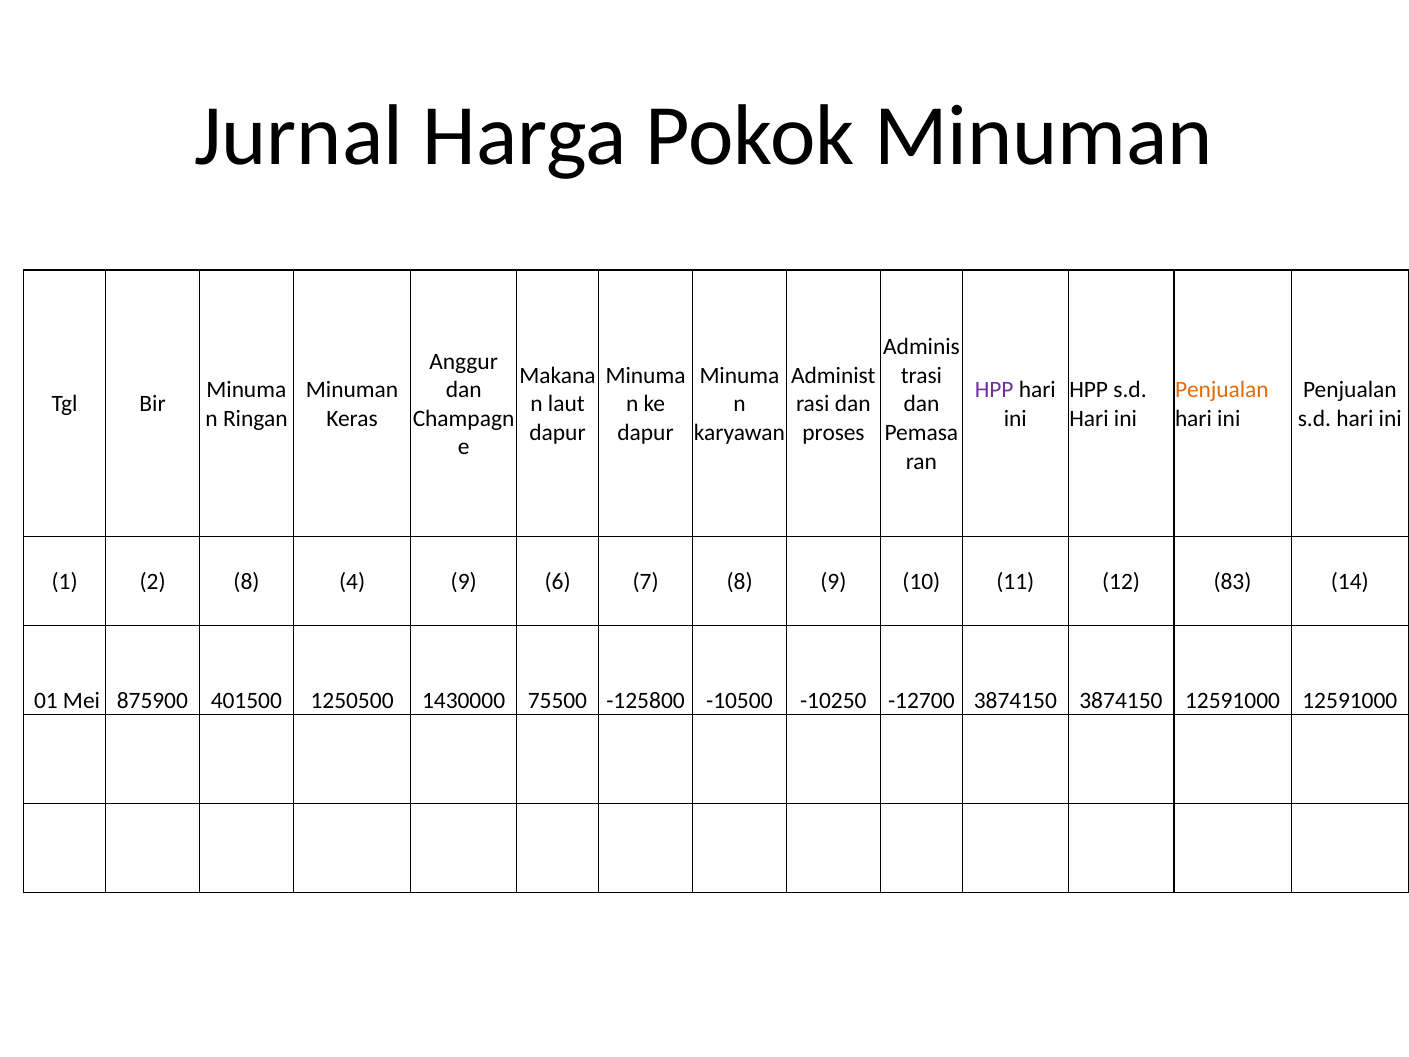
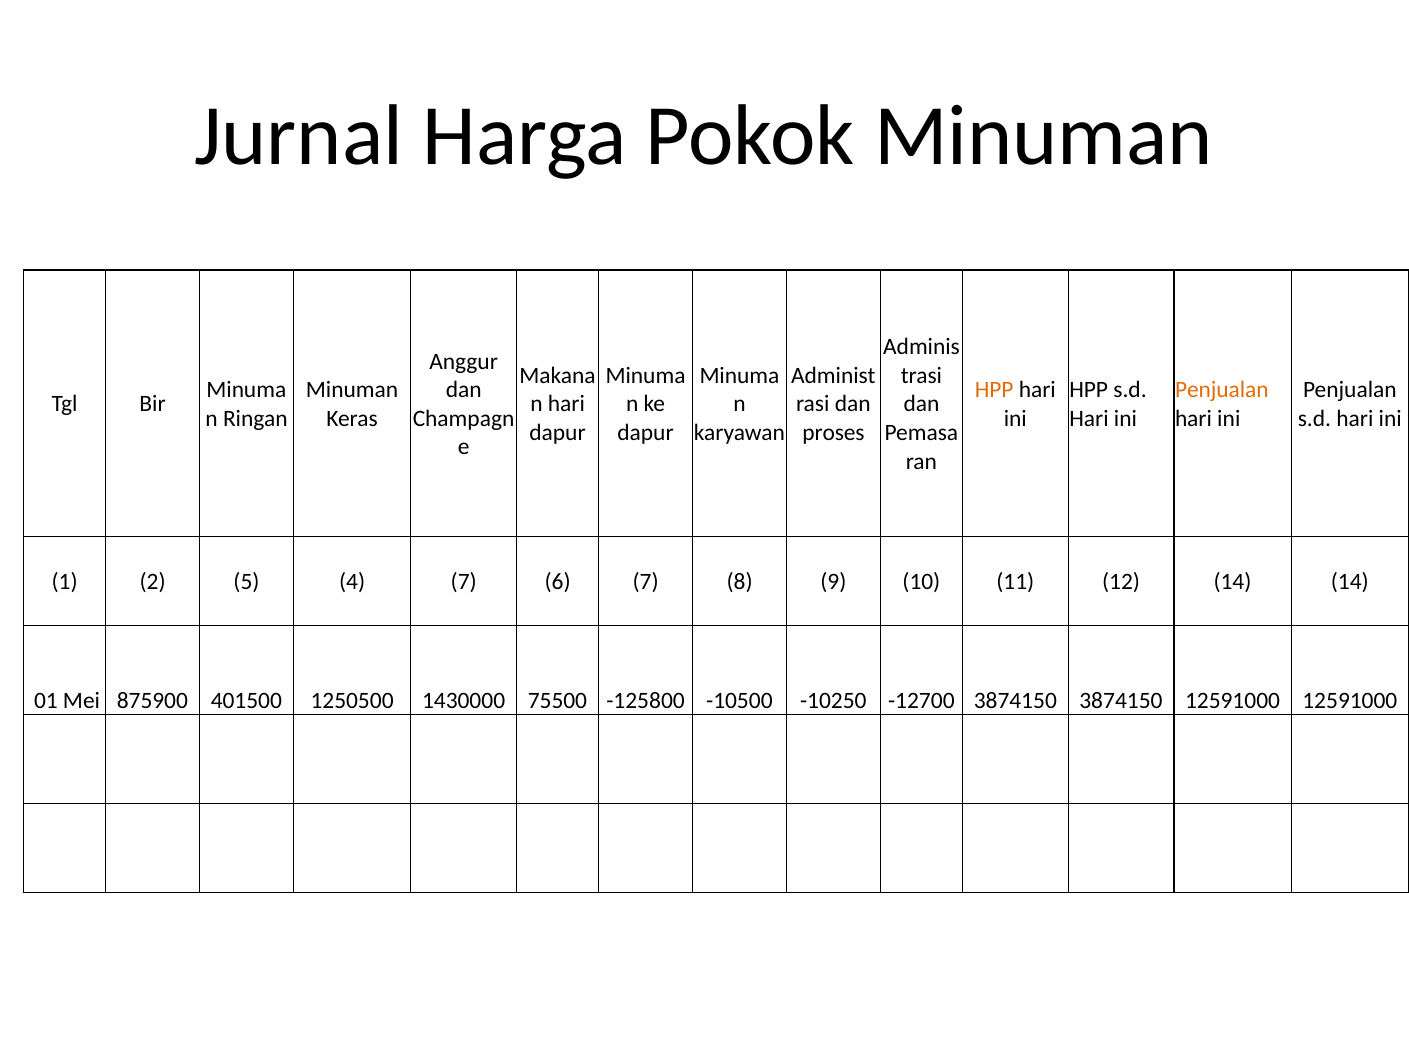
HPP at (994, 390) colour: purple -> orange
laut at (566, 404): laut -> hari
2 8: 8 -> 5
4 9: 9 -> 7
12 83: 83 -> 14
